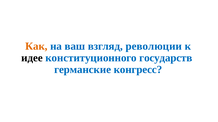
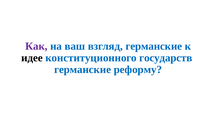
Как colour: orange -> purple
взгляд революции: революции -> германские
конгресс: конгресс -> реформу
